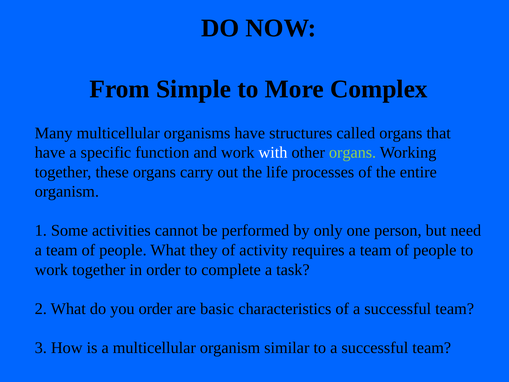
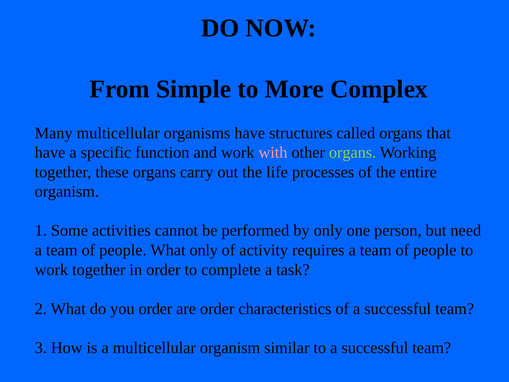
with colour: white -> pink
What they: they -> only
are basic: basic -> order
